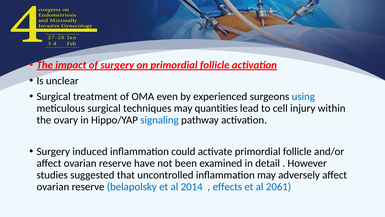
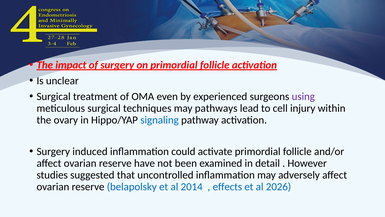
using colour: blue -> purple
quantities: quantities -> pathways
2061: 2061 -> 2026
